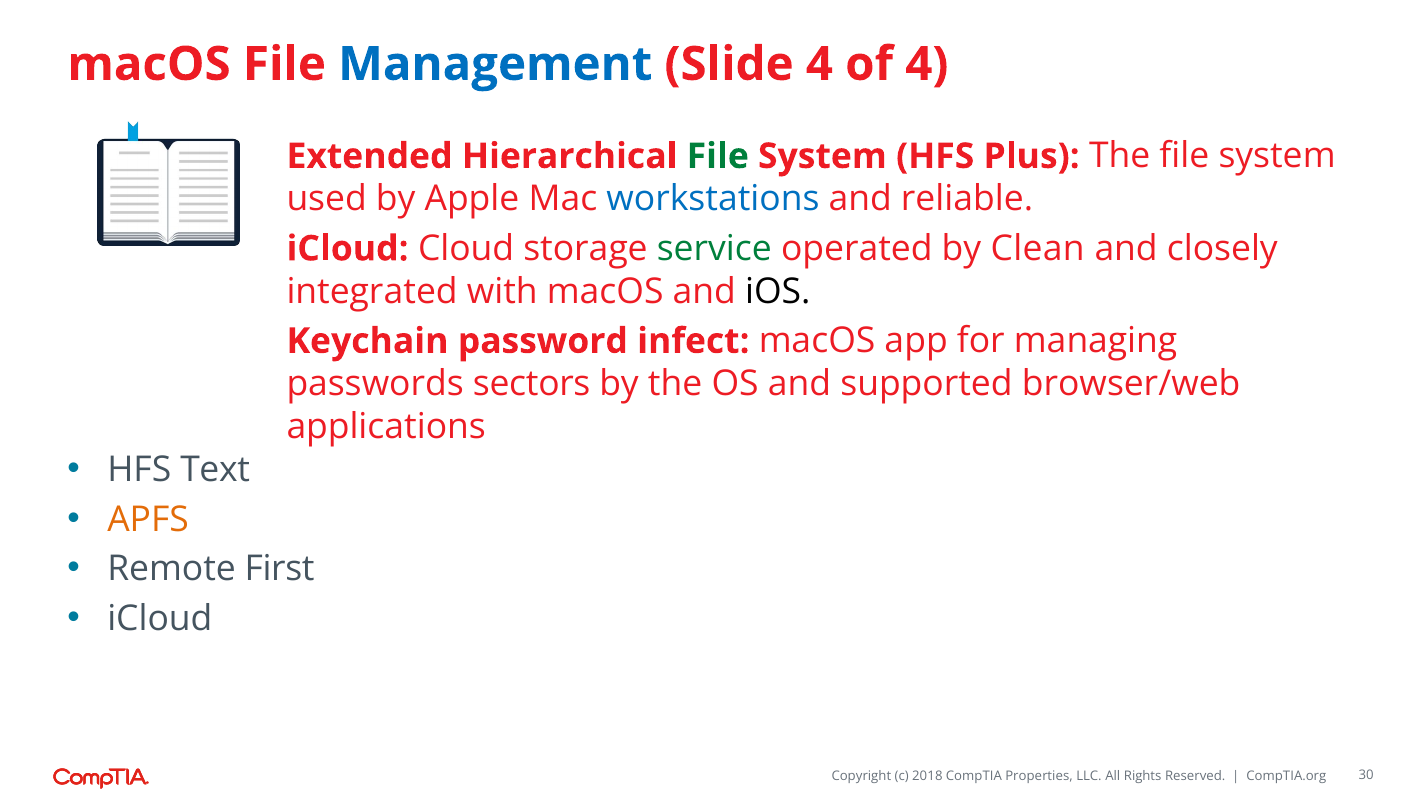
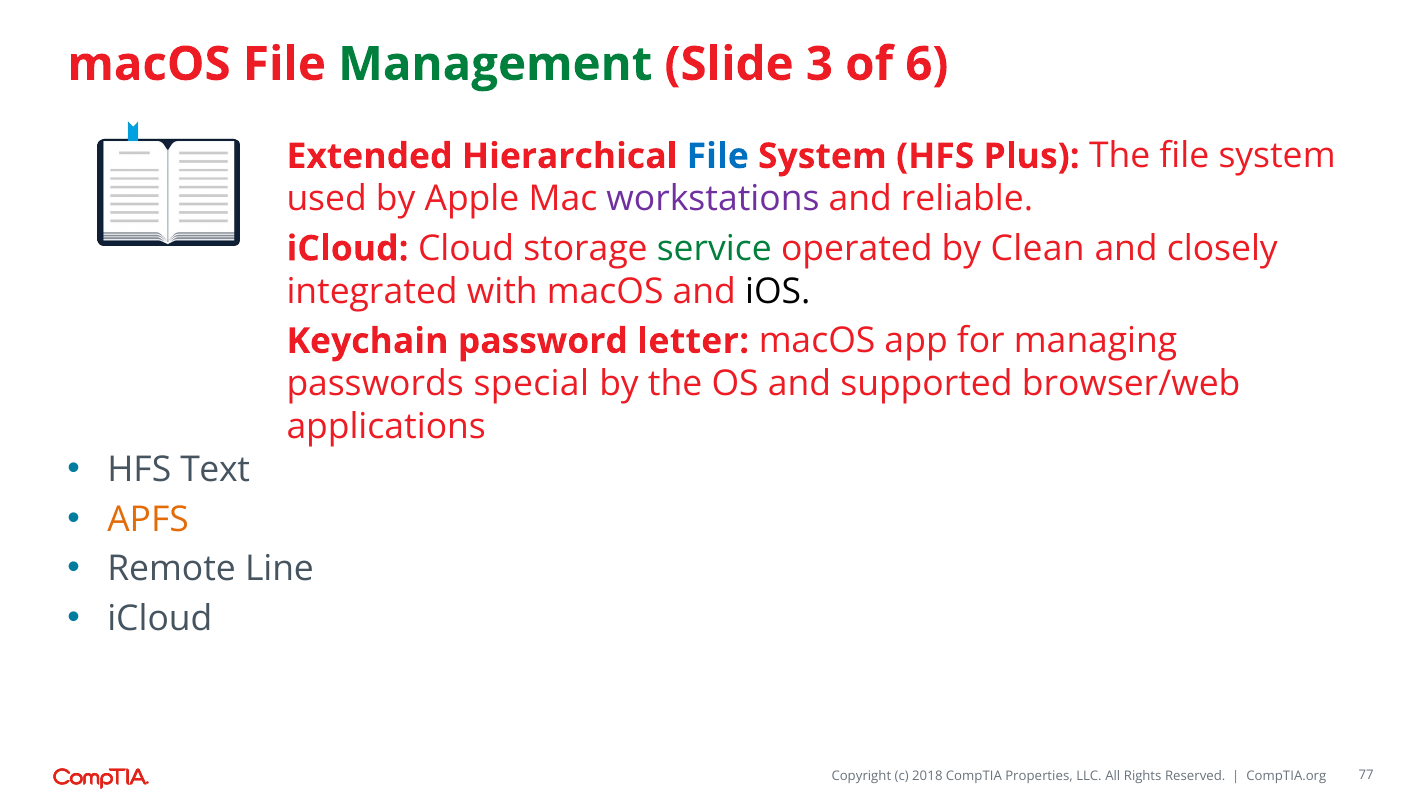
Management colour: blue -> green
Slide 4: 4 -> 3
of 4: 4 -> 6
File at (718, 156) colour: green -> blue
workstations colour: blue -> purple
infect: infect -> letter
sectors: sectors -> special
First: First -> Line
30: 30 -> 77
